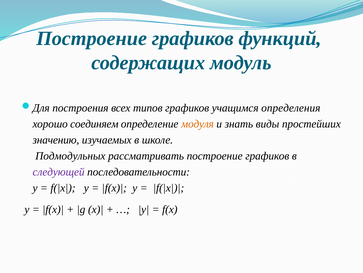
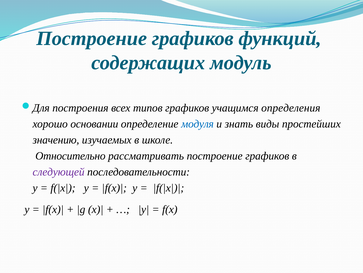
соединяем: соединяем -> основании
модуля colour: orange -> blue
Подмодульных: Подмодульных -> Относительно
